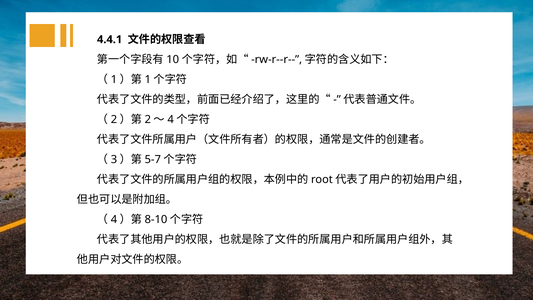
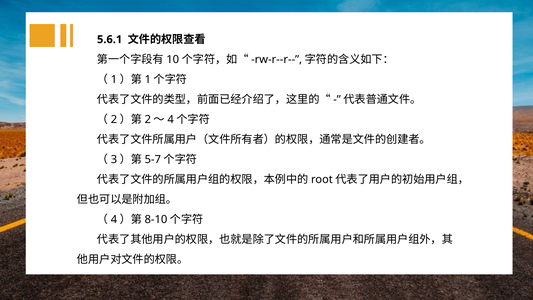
4.4.1: 4.4.1 -> 5.6.1
